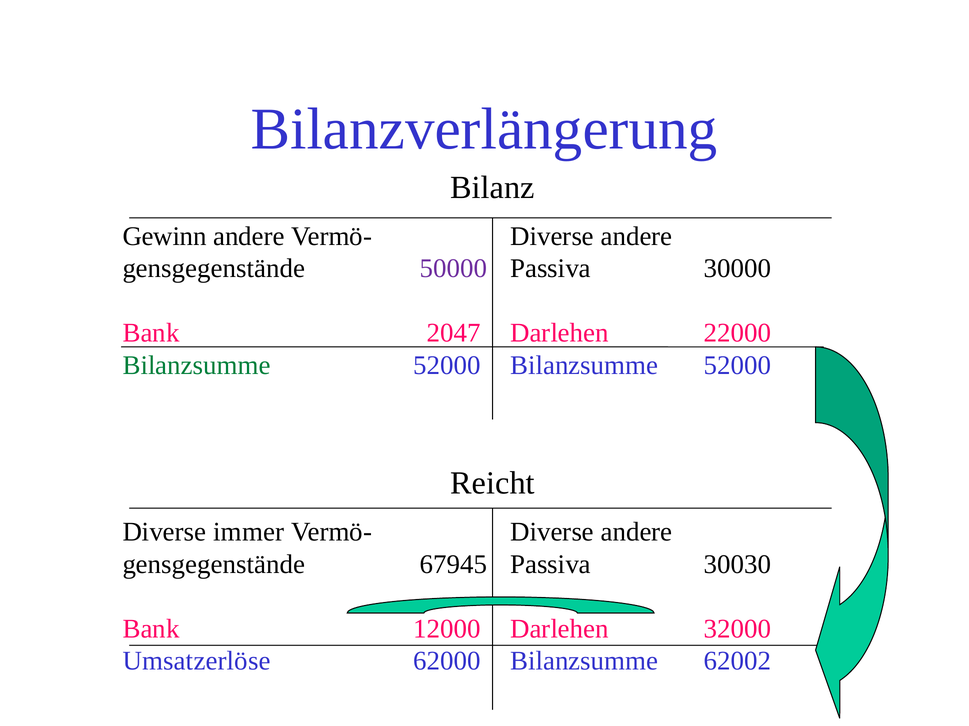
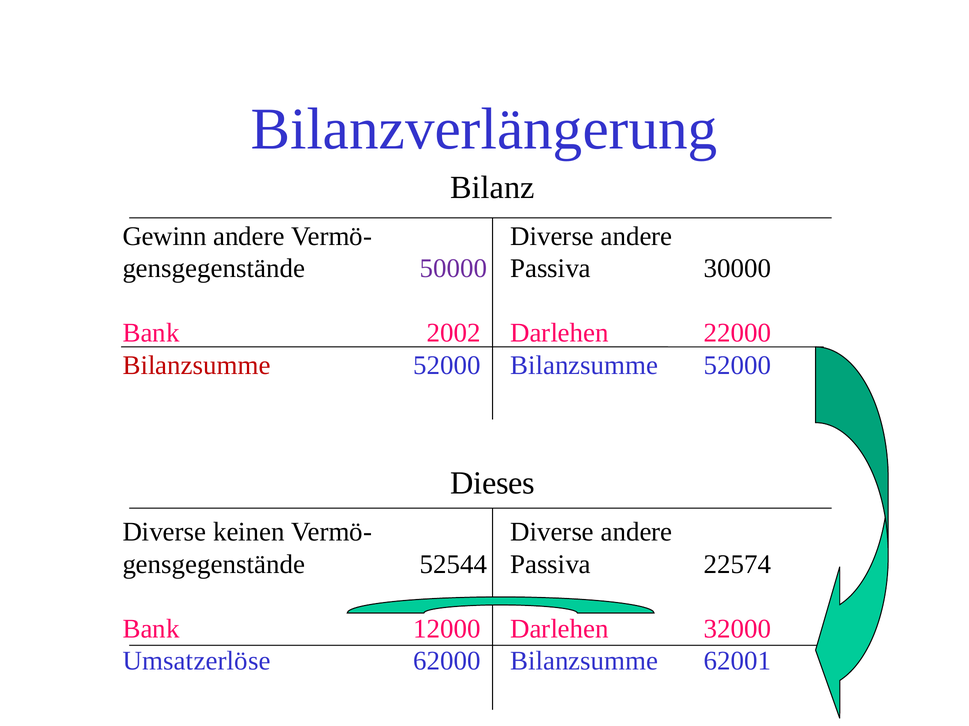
2047: 2047 -> 2002
Bilanzsumme at (197, 366) colour: green -> red
Reicht: Reicht -> Dieses
immer: immer -> keinen
67945: 67945 -> 52544
30030: 30030 -> 22574
62002: 62002 -> 62001
